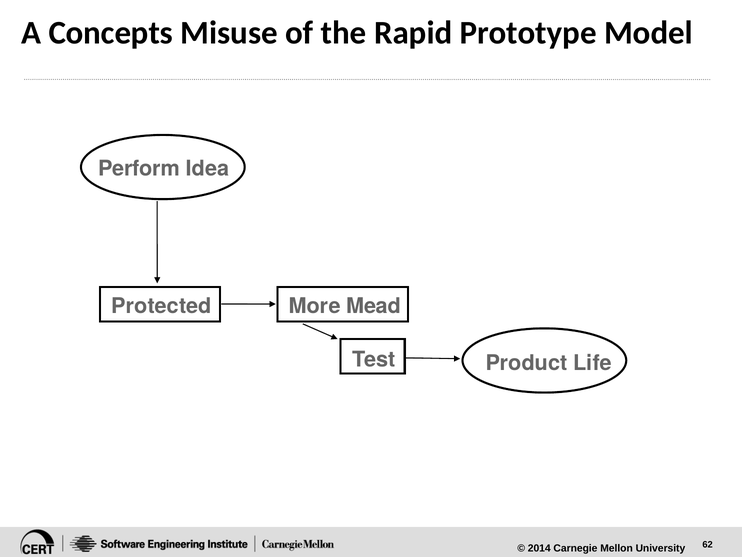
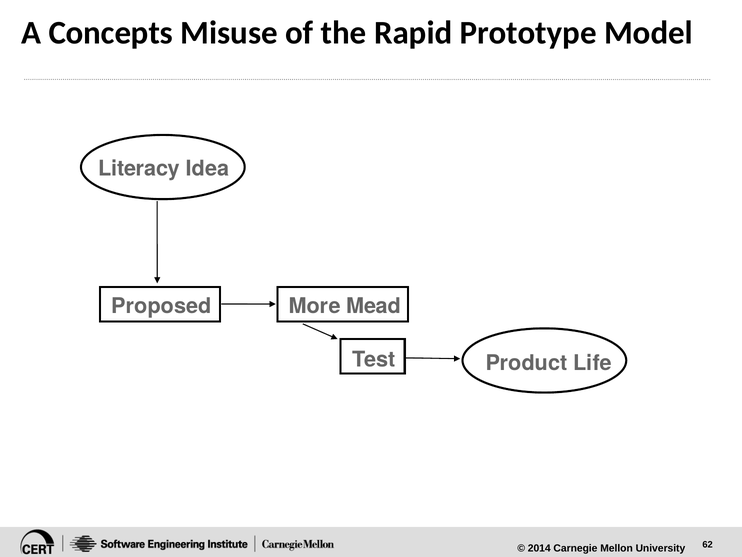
Perform: Perform -> Literacy
Protected: Protected -> Proposed
